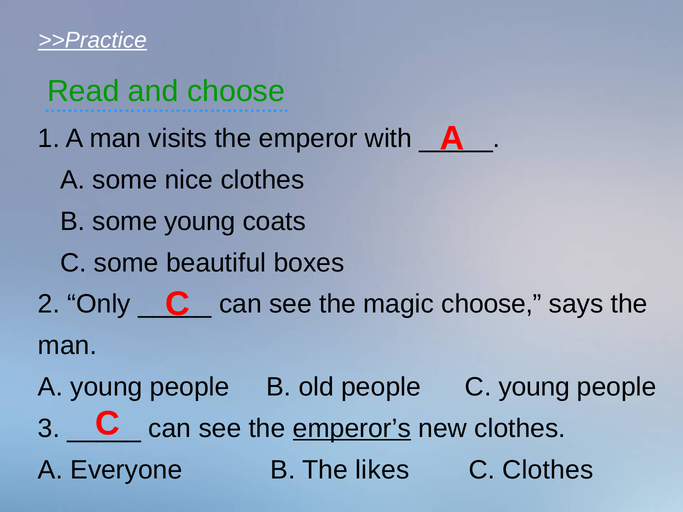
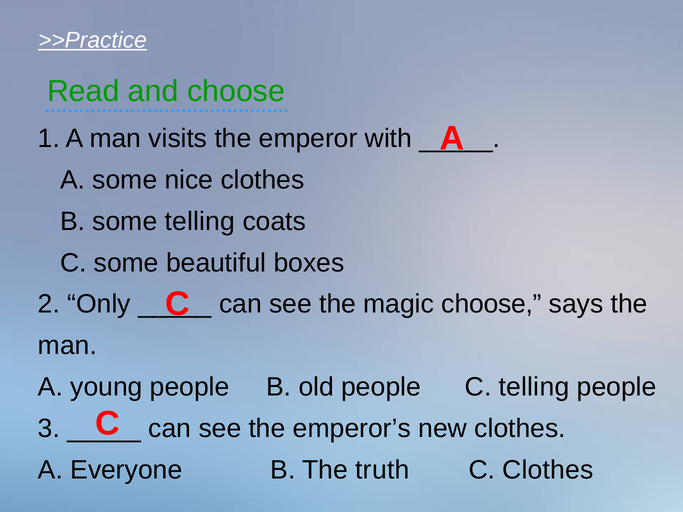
some young: young -> telling
C young: young -> telling
emperor’s underline: present -> none
likes: likes -> truth
